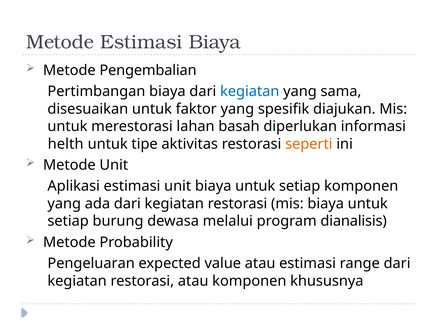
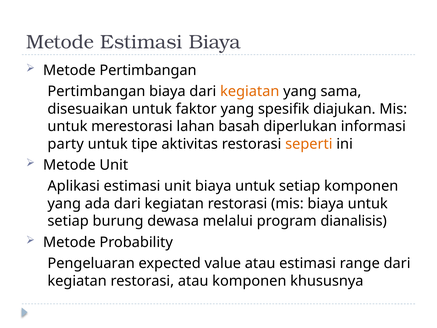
Metode Pengembalian: Pengembalian -> Pertimbangan
kegiatan at (250, 91) colour: blue -> orange
helth: helth -> party
